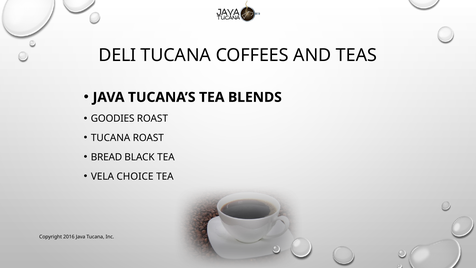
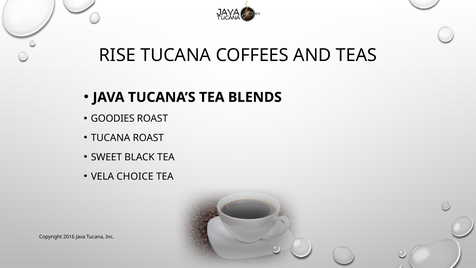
DELI: DELI -> RISE
BREAD: BREAD -> SWEET
